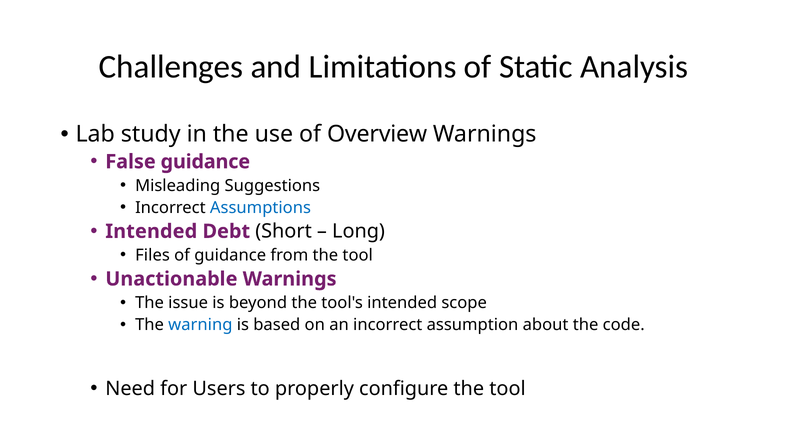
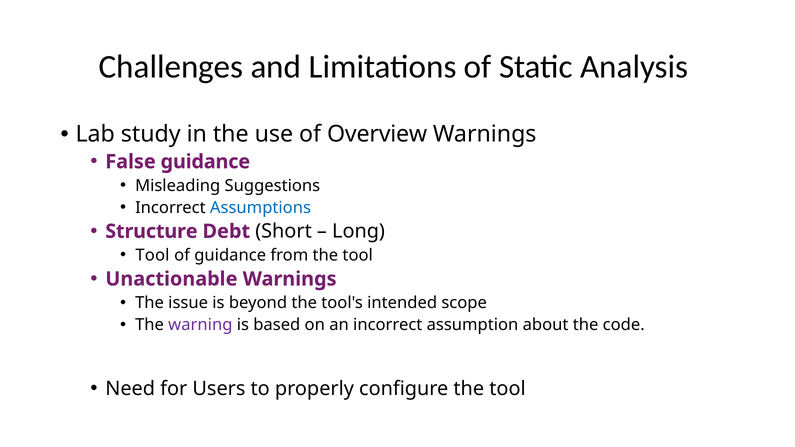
Intended at (151, 231): Intended -> Structure
Files at (152, 255): Files -> Tool
warning colour: blue -> purple
